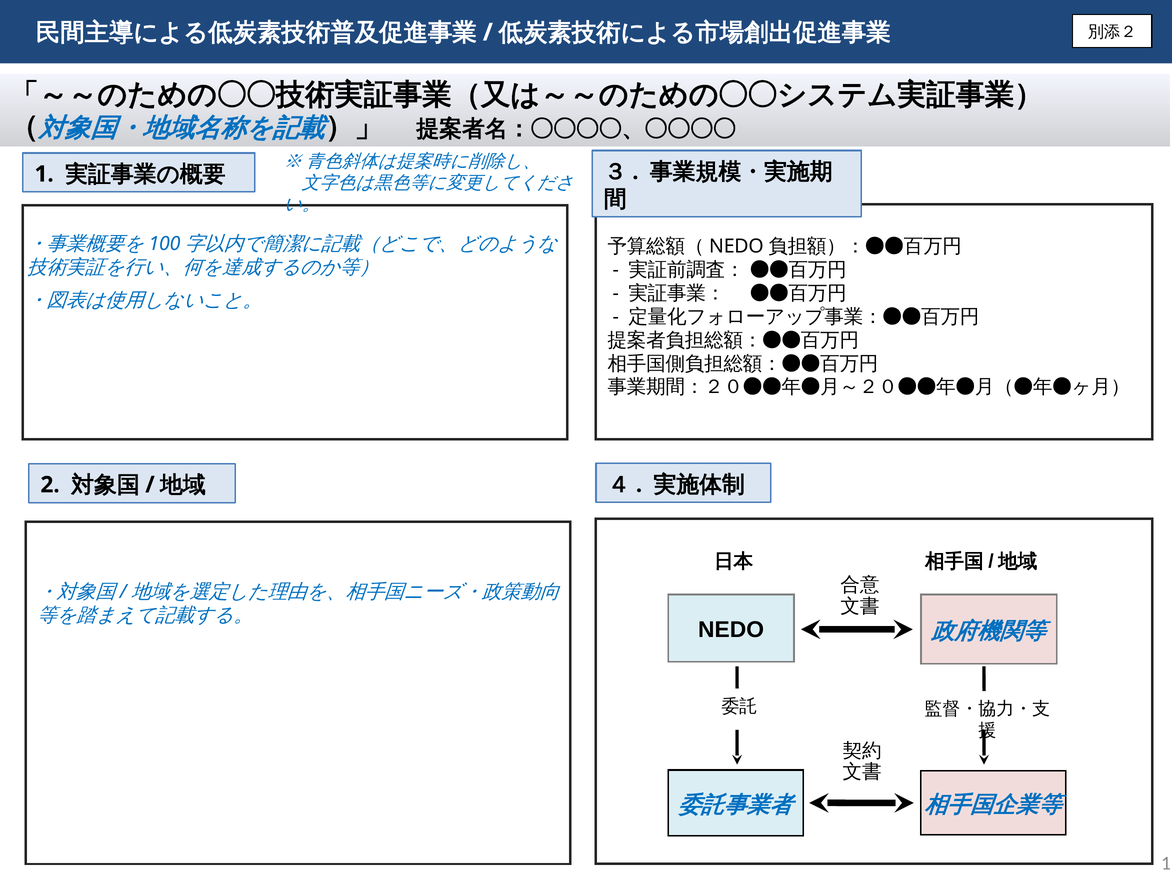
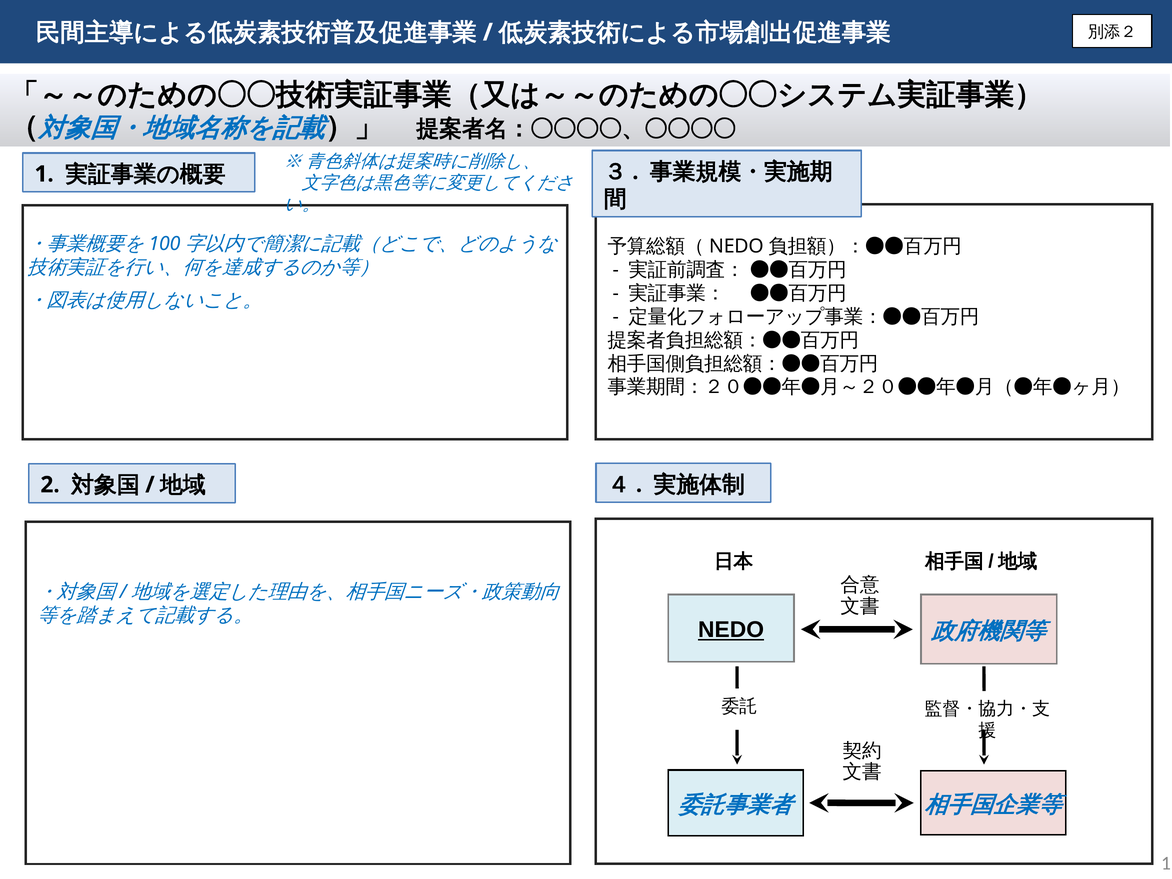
NEDO underline: none -> present
